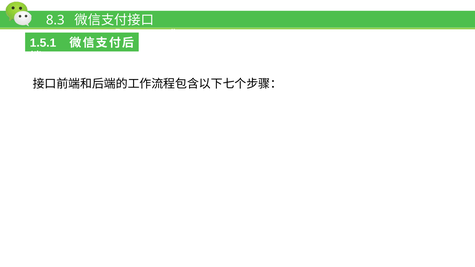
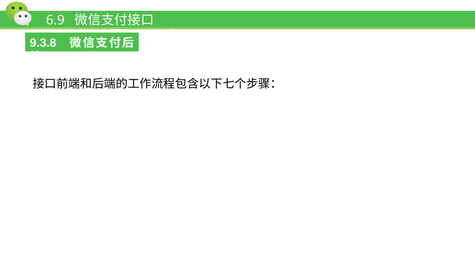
8.3: 8.3 -> 6.9
1.5.1: 1.5.1 -> 9.3.8
